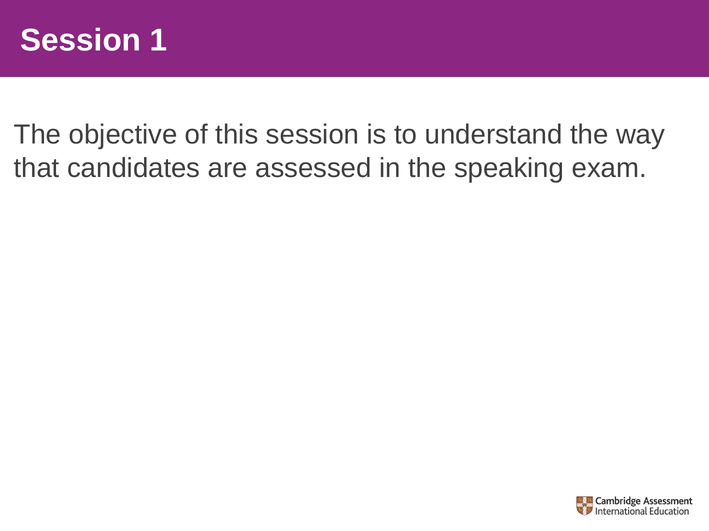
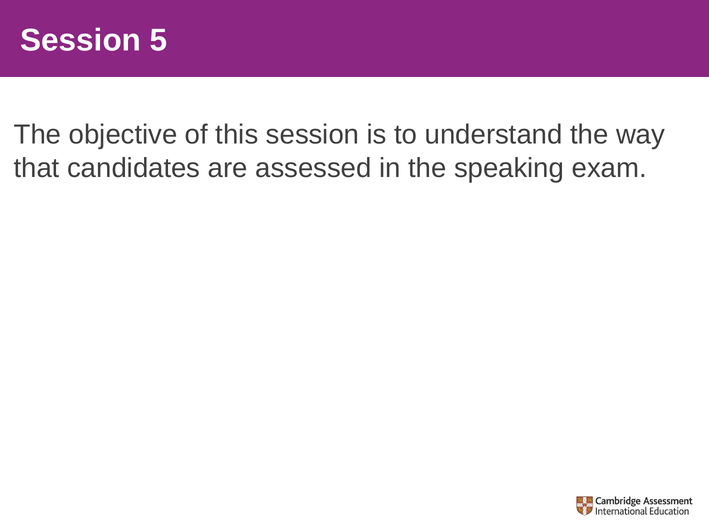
1: 1 -> 5
